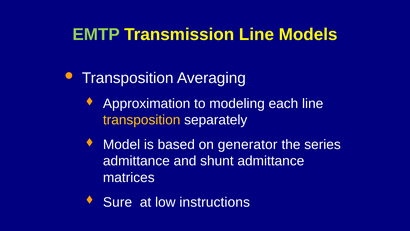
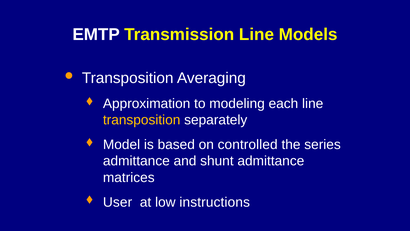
EMTP colour: light green -> white
generator: generator -> controlled
Sure: Sure -> User
